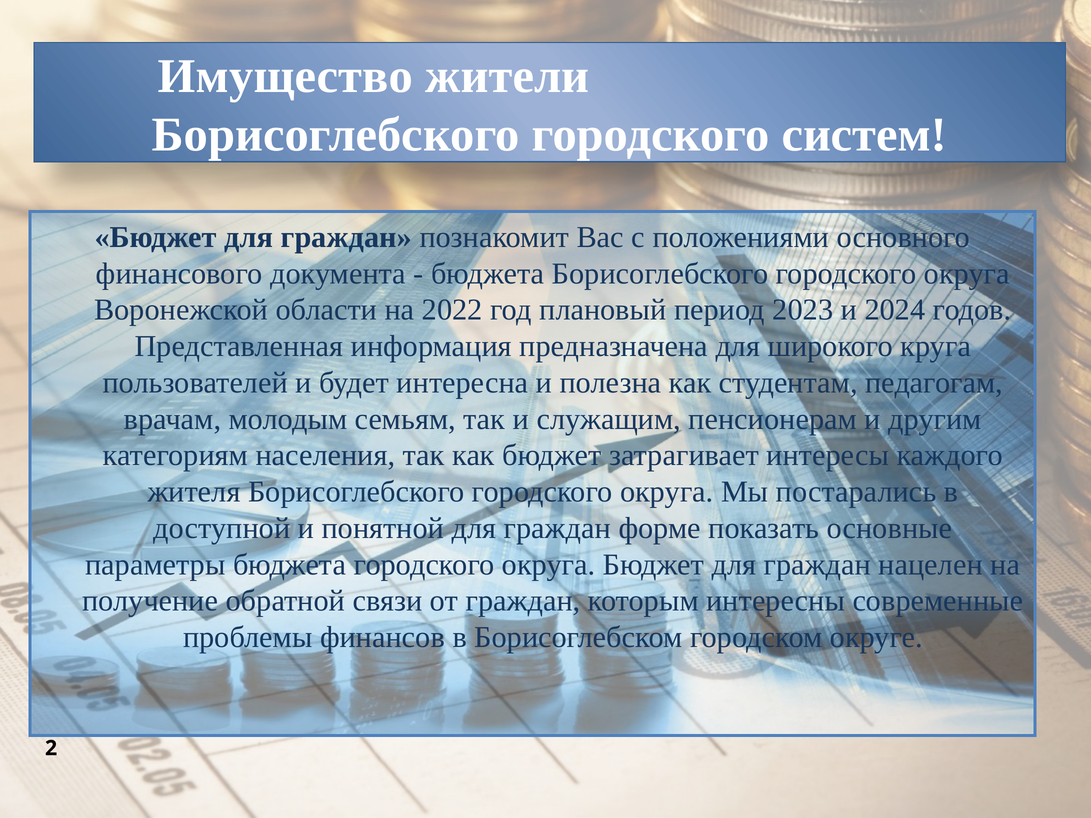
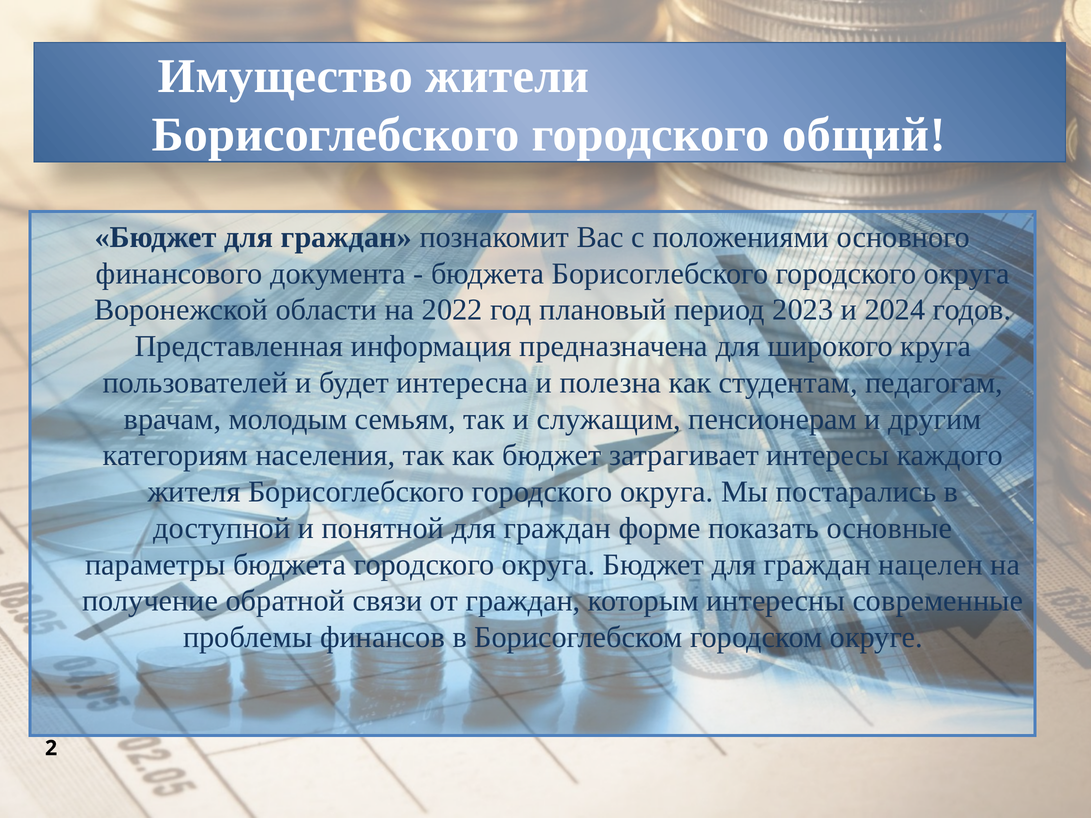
систем: систем -> общий
